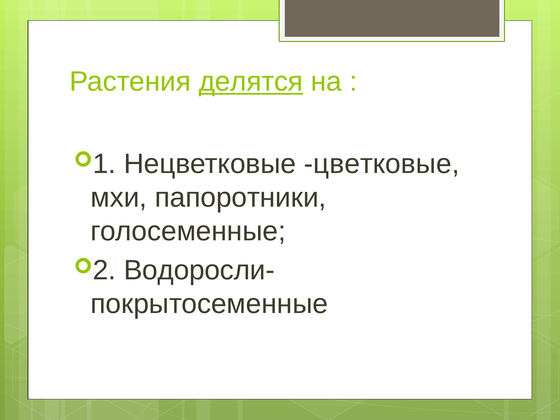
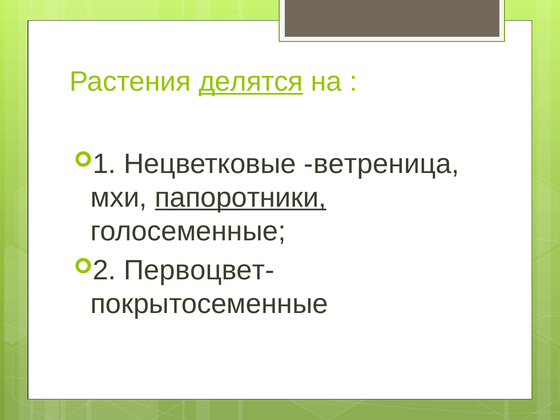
цветковые: цветковые -> ветреница
папоротники underline: none -> present
Водоросли-: Водоросли- -> Первоцвет-
